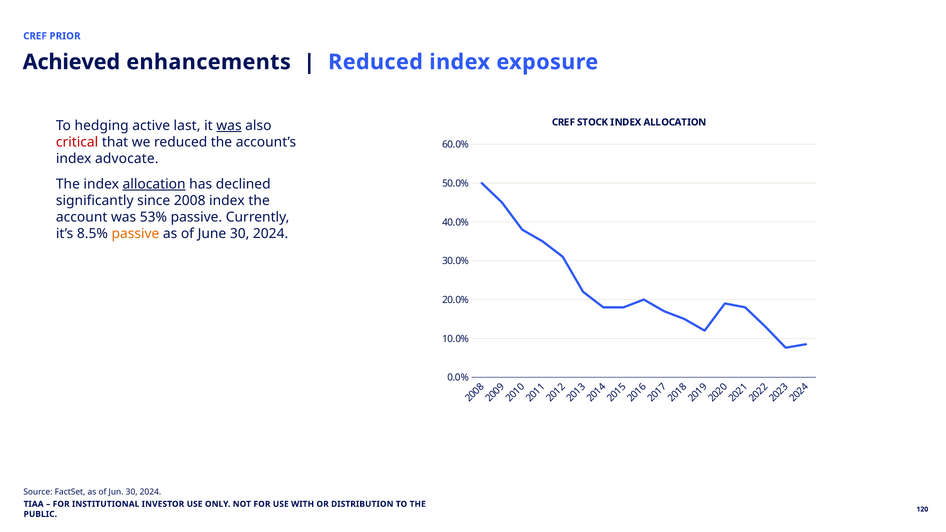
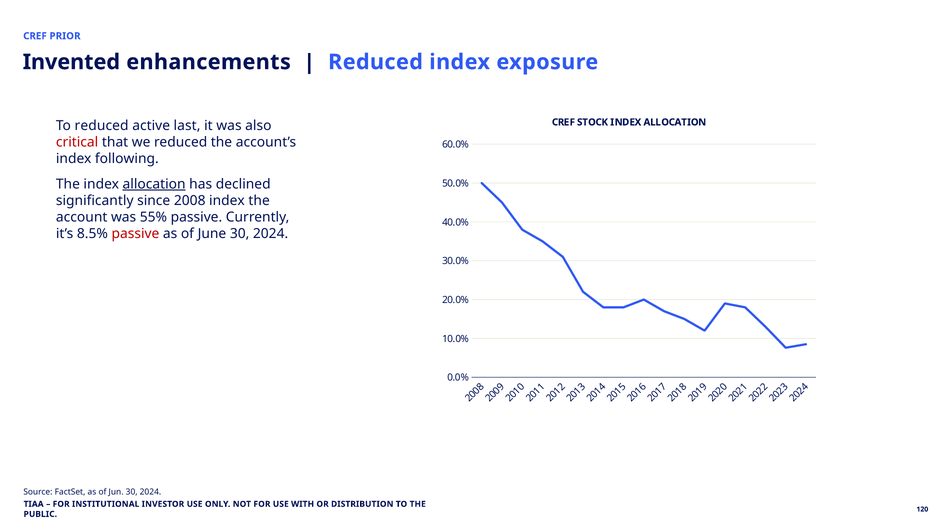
Achieved: Achieved -> Invented
To hedging: hedging -> reduced
was at (229, 126) underline: present -> none
advocate: advocate -> following
53%: 53% -> 55%
passive at (135, 234) colour: orange -> red
